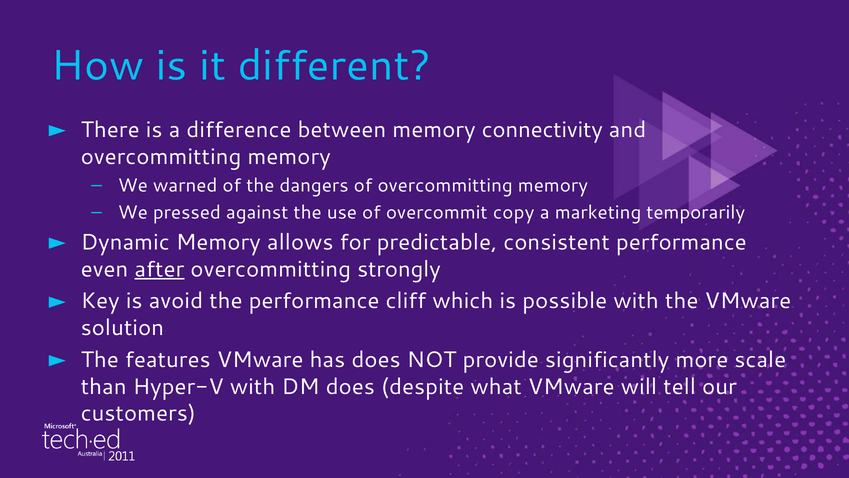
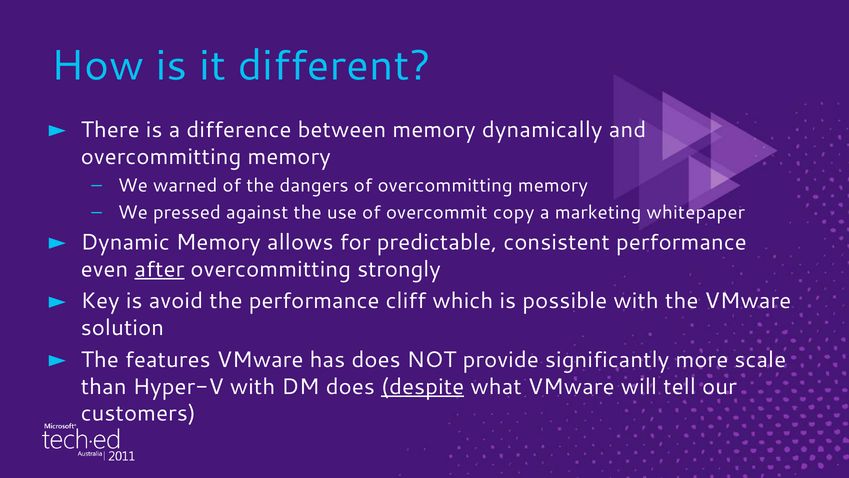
connectivity: connectivity -> dynamically
temporarily: temporarily -> whitepaper
despite underline: none -> present
